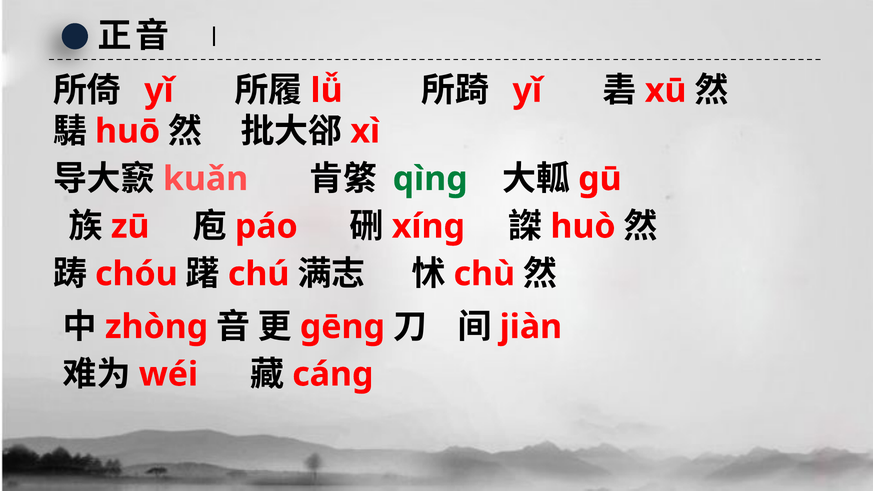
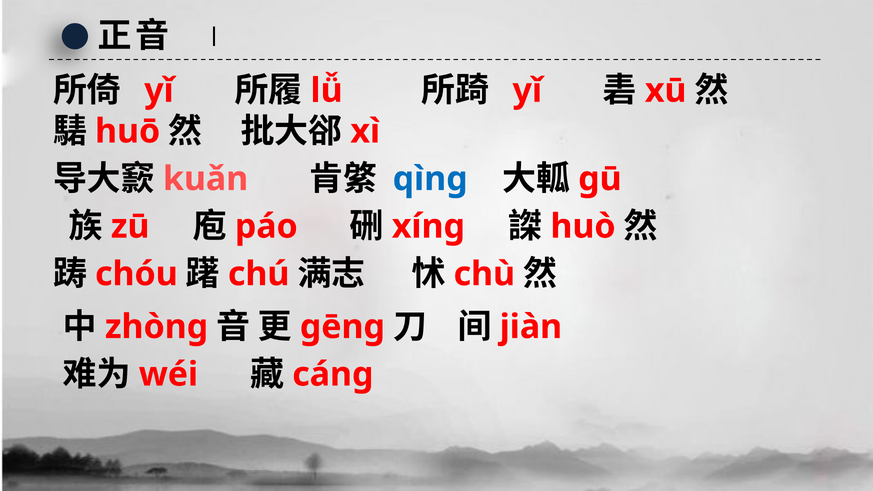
qìng colour: green -> blue
